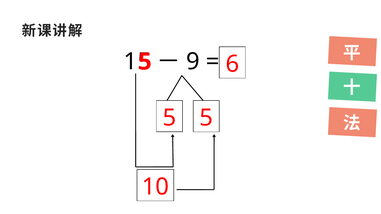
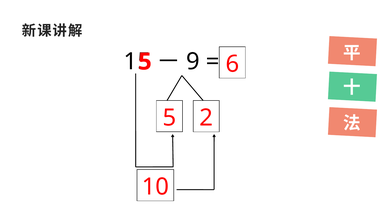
5 at (206, 118): 5 -> 2
